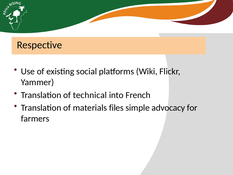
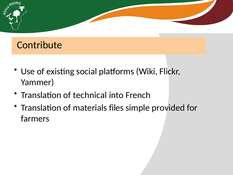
Respective: Respective -> Contribute
advocacy: advocacy -> provided
